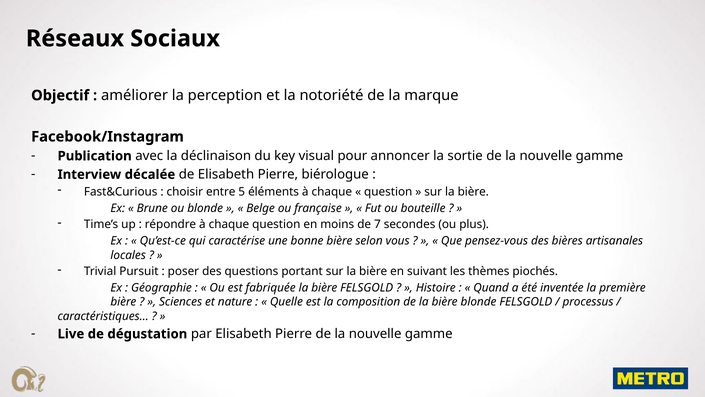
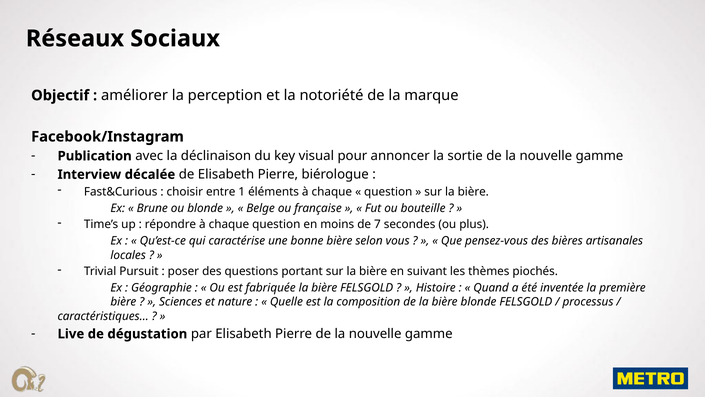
5: 5 -> 1
